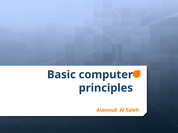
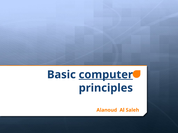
computer underline: none -> present
